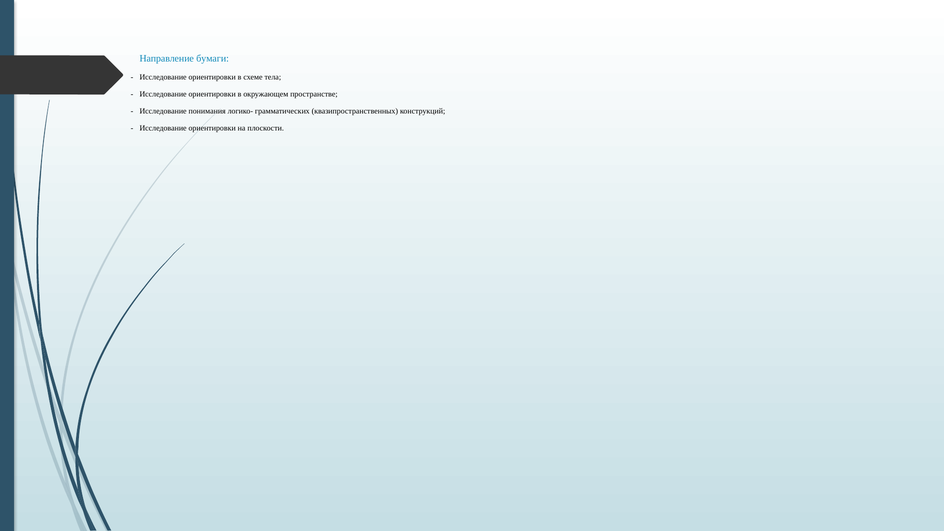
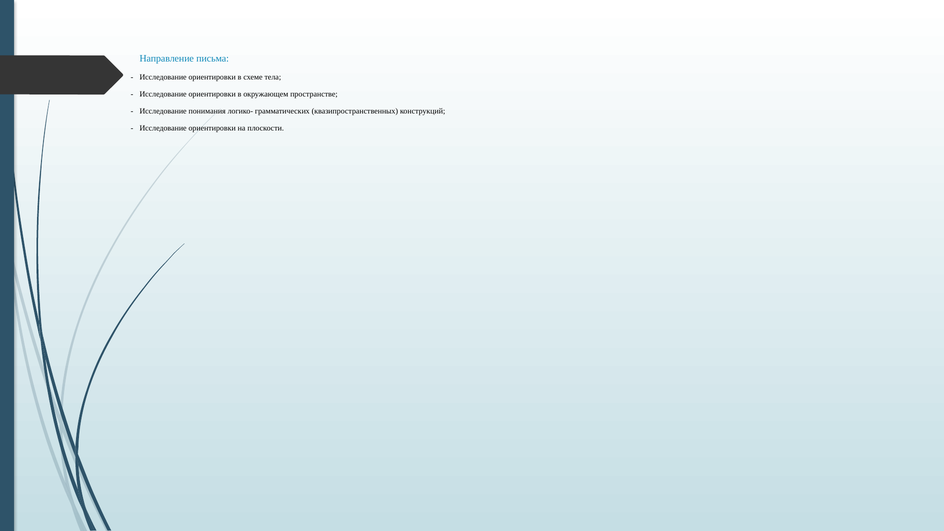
бумаги: бумаги -> письма
